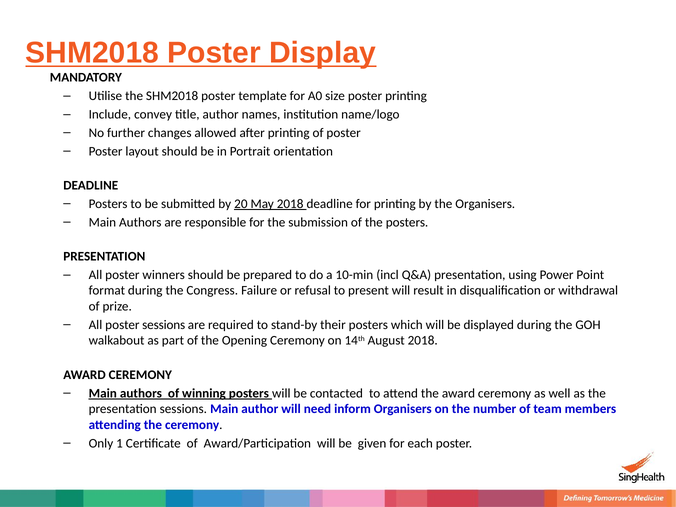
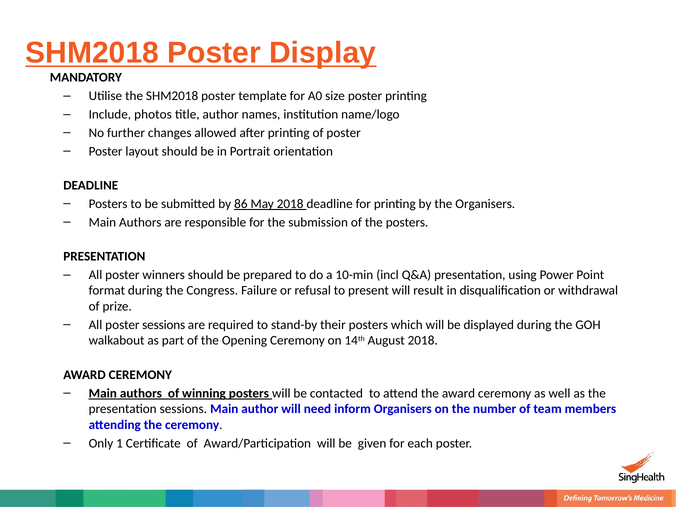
convey: convey -> photos
20: 20 -> 86
